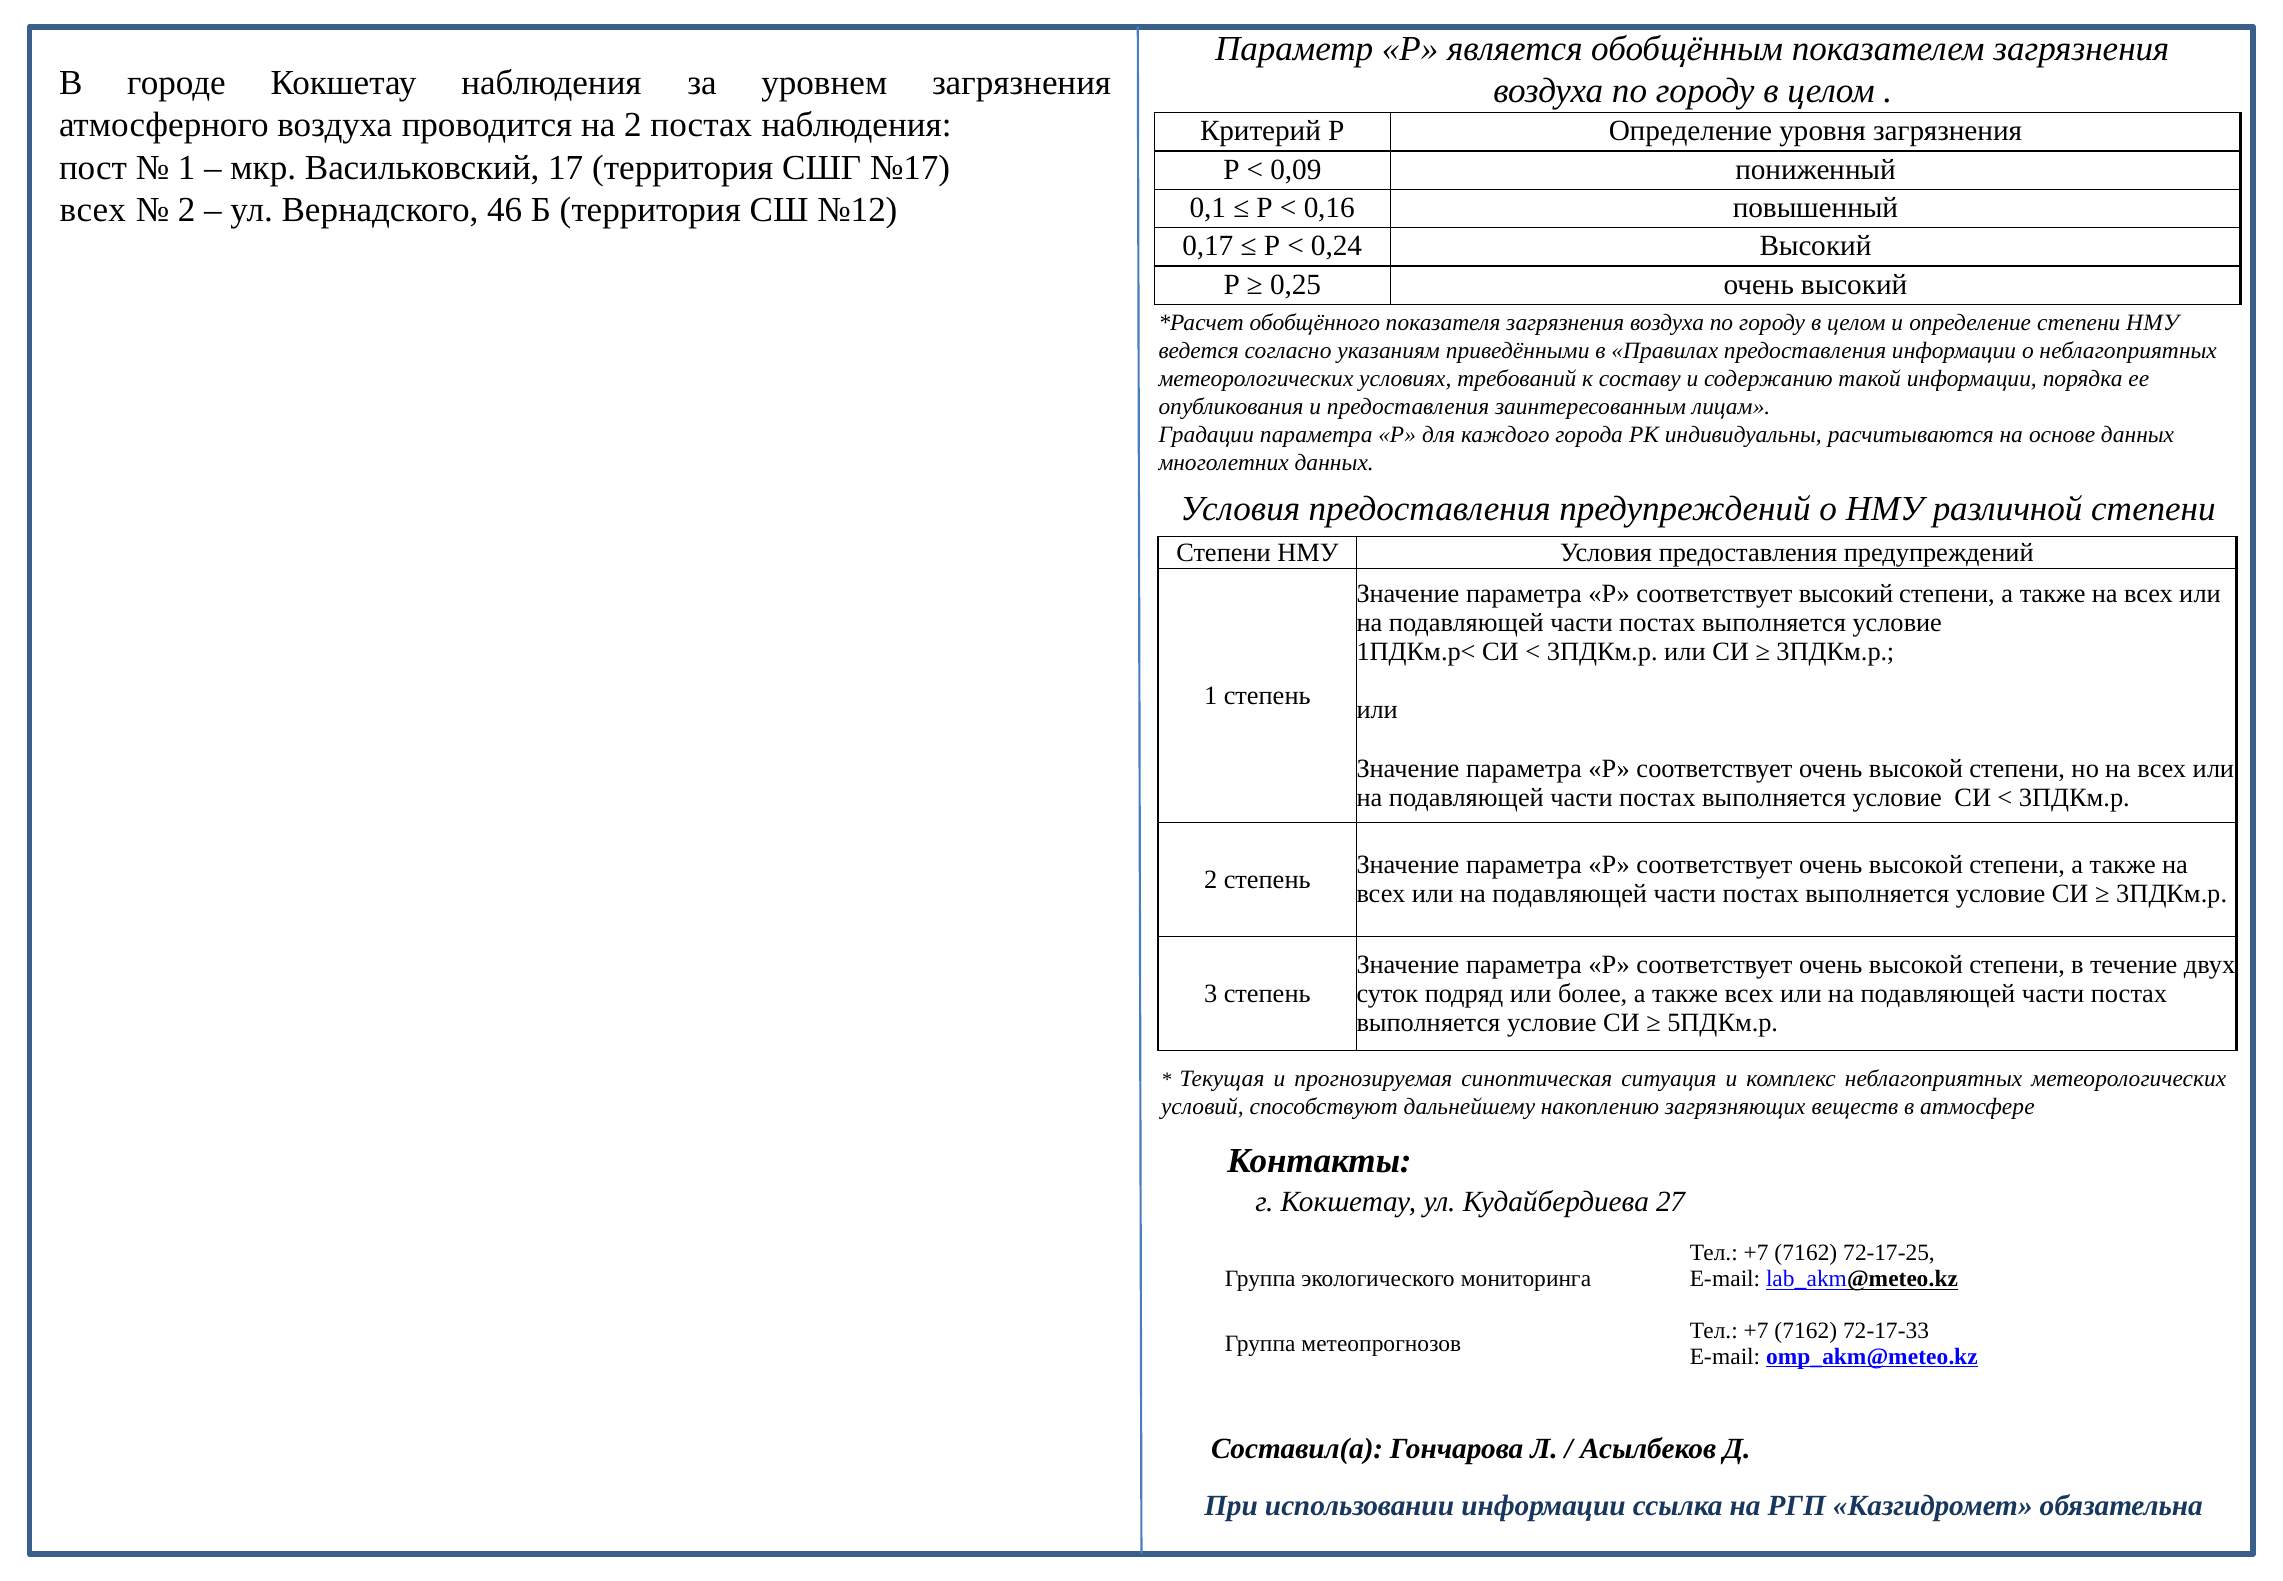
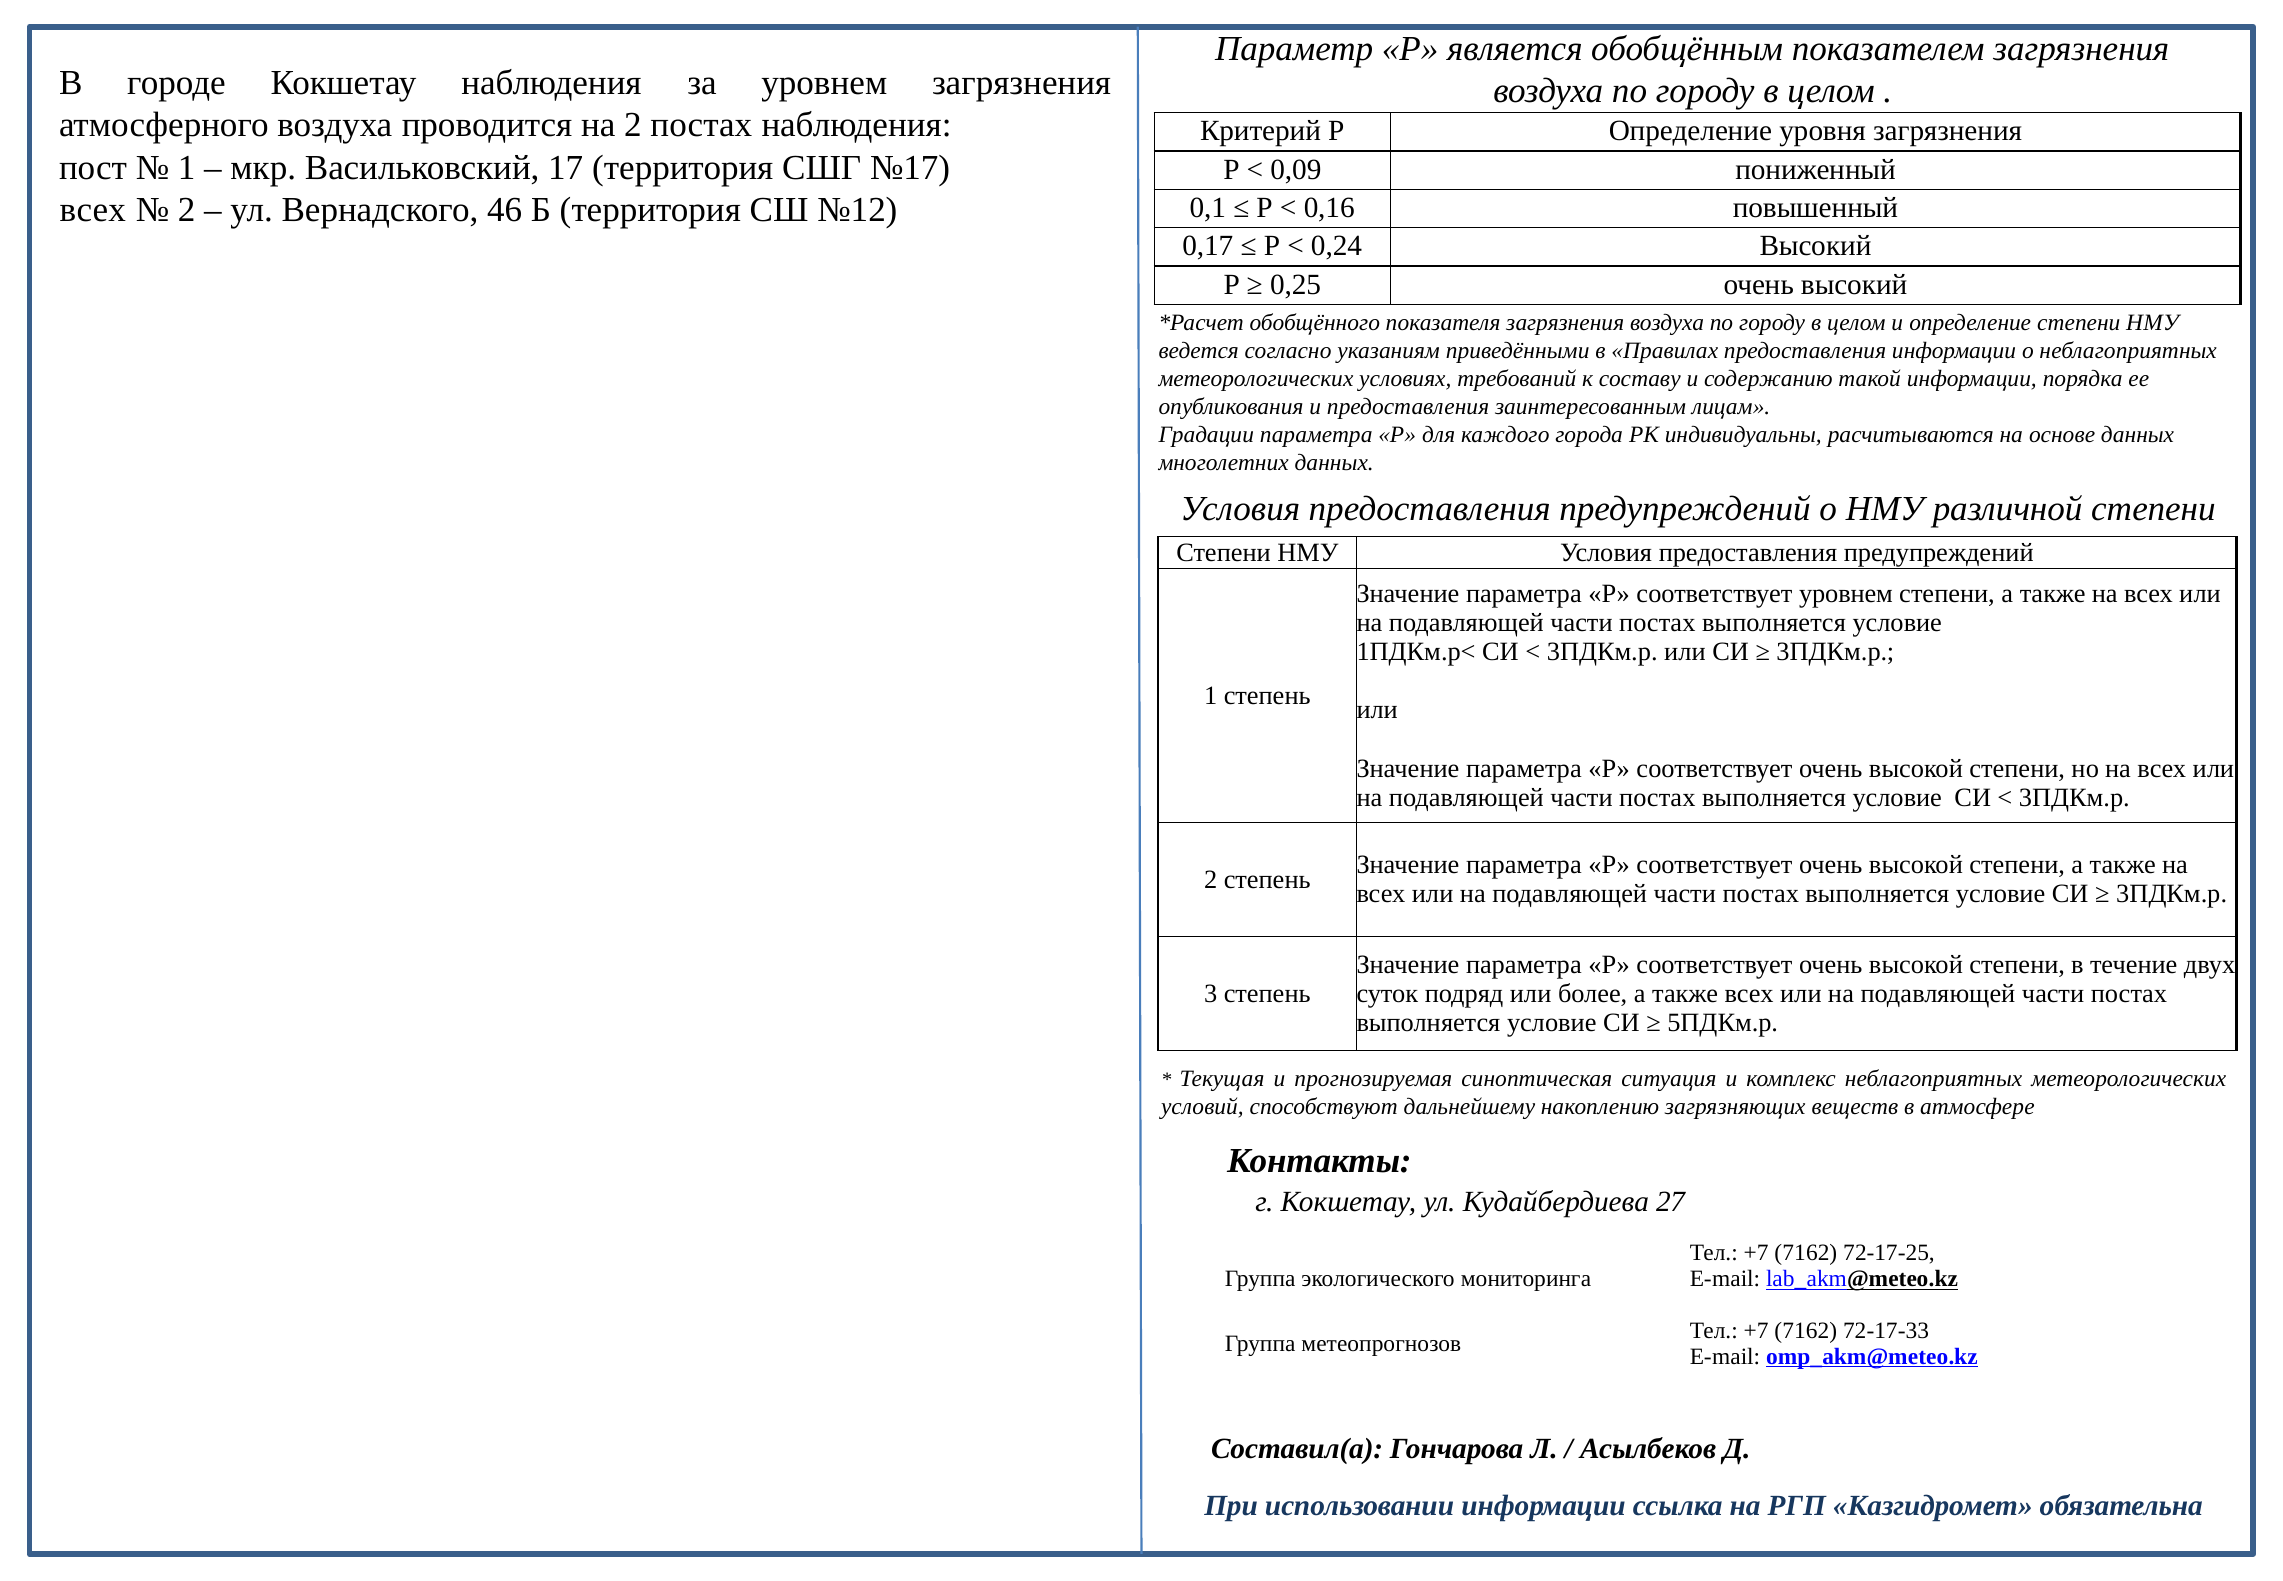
соответствует высокий: высокий -> уровнем
